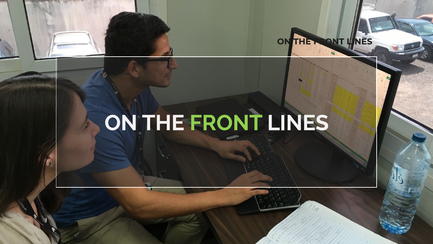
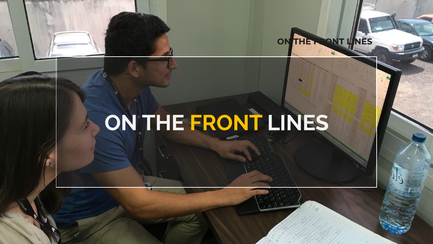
FRONT at (226, 123) colour: light green -> yellow
